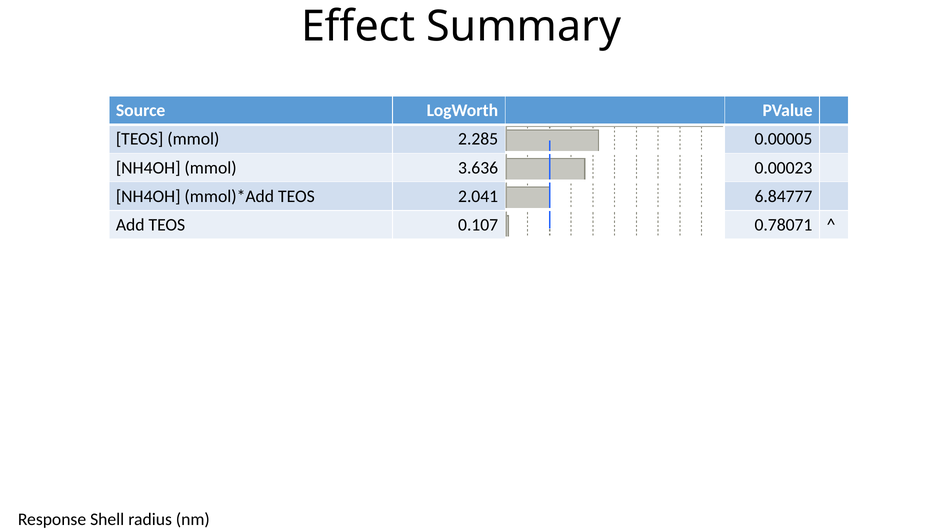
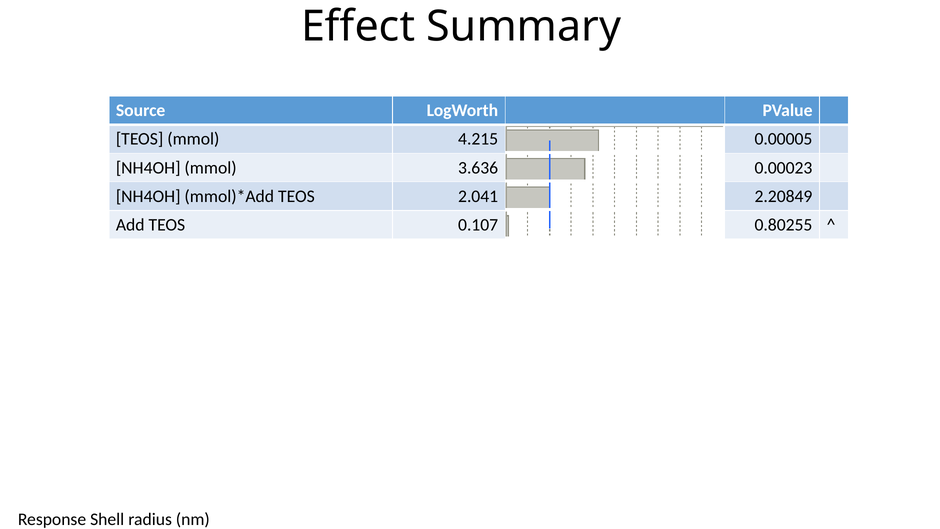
2.285: 2.285 -> 4.215
6.84777: 6.84777 -> 2.20849
0.78071: 0.78071 -> 0.80255
